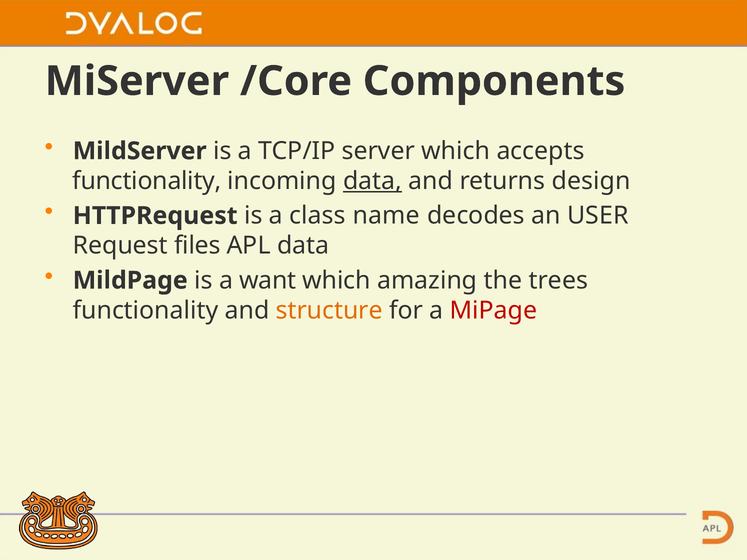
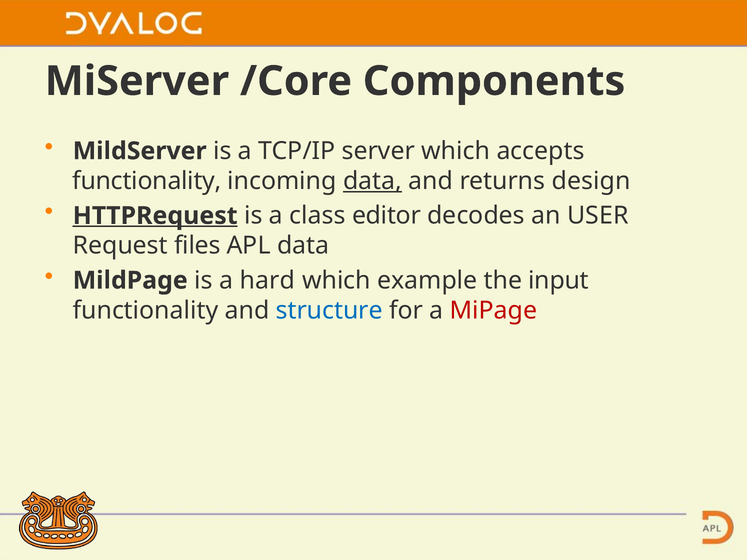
HTTPRequest underline: none -> present
name: name -> editor
want: want -> hard
amazing: amazing -> example
trees: trees -> input
structure colour: orange -> blue
